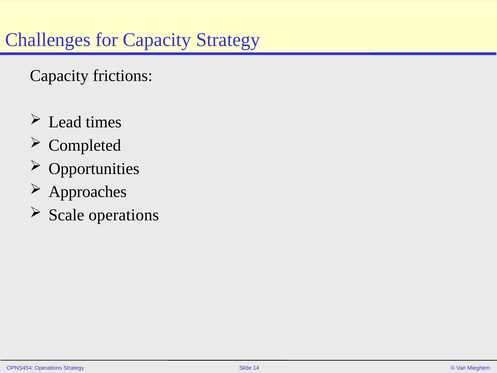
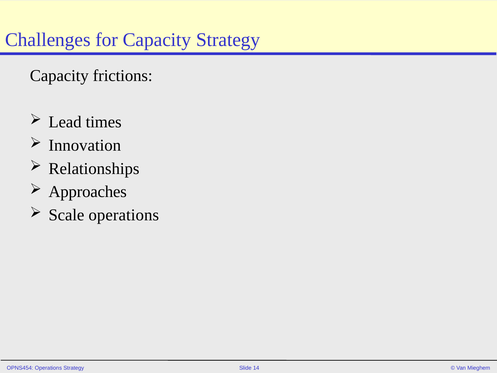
Completed: Completed -> Innovation
Opportunities: Opportunities -> Relationships
